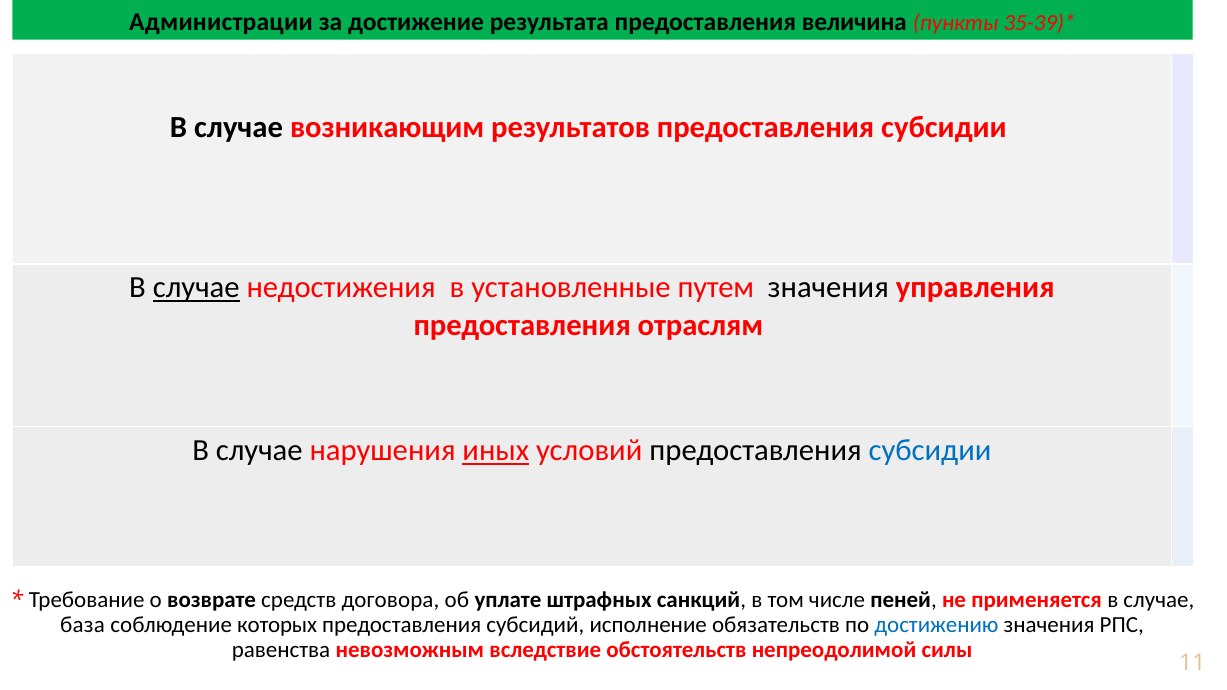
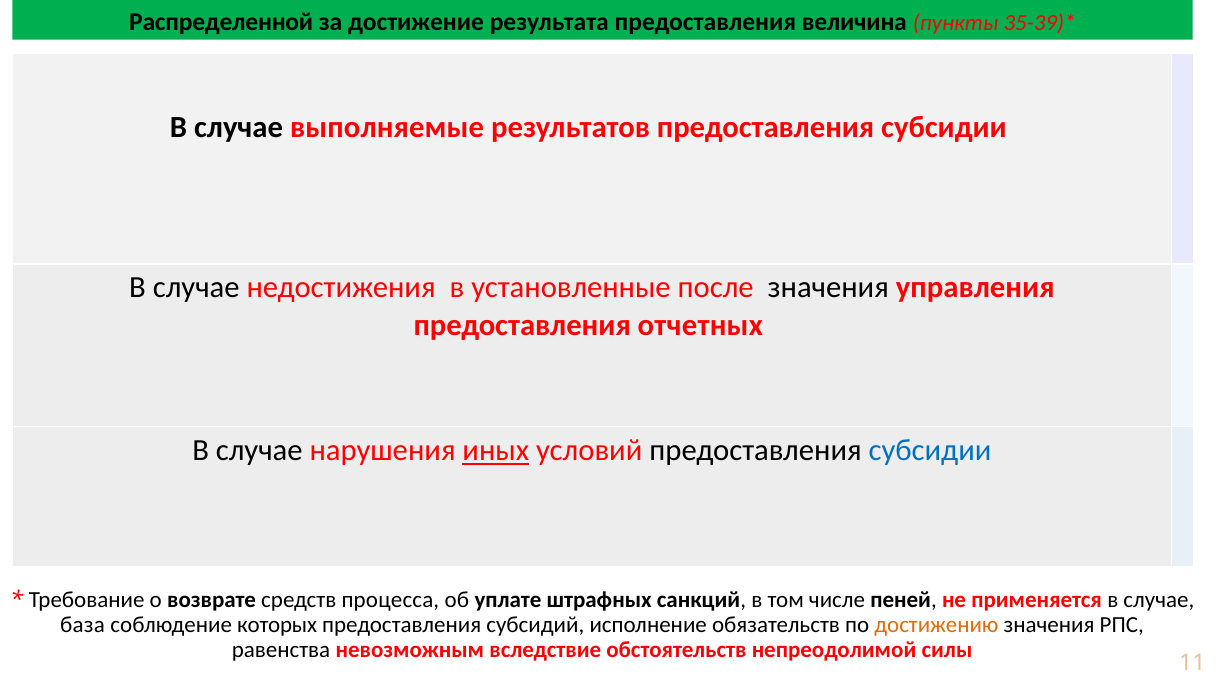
Администрации: Администрации -> Распределенной
возникающим: возникающим -> выполняемые
случае at (196, 288) underline: present -> none
путем: путем -> после
отраслям: отраслям -> отчетных
договора: договора -> процесса
достижению colour: blue -> orange
